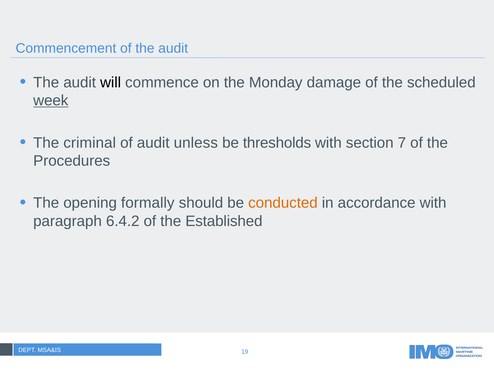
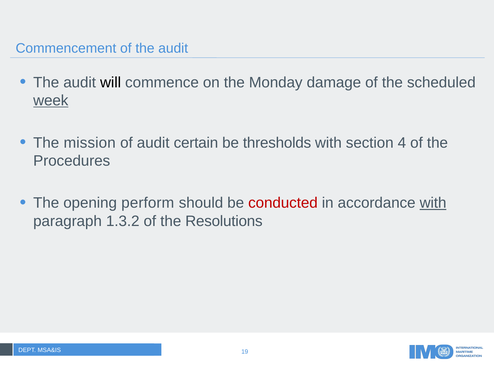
criminal: criminal -> mission
unless: unless -> certain
7: 7 -> 4
formally: formally -> perform
conducted colour: orange -> red
with at (433, 203) underline: none -> present
6.4.2: 6.4.2 -> 1.3.2
Established: Established -> Resolutions
